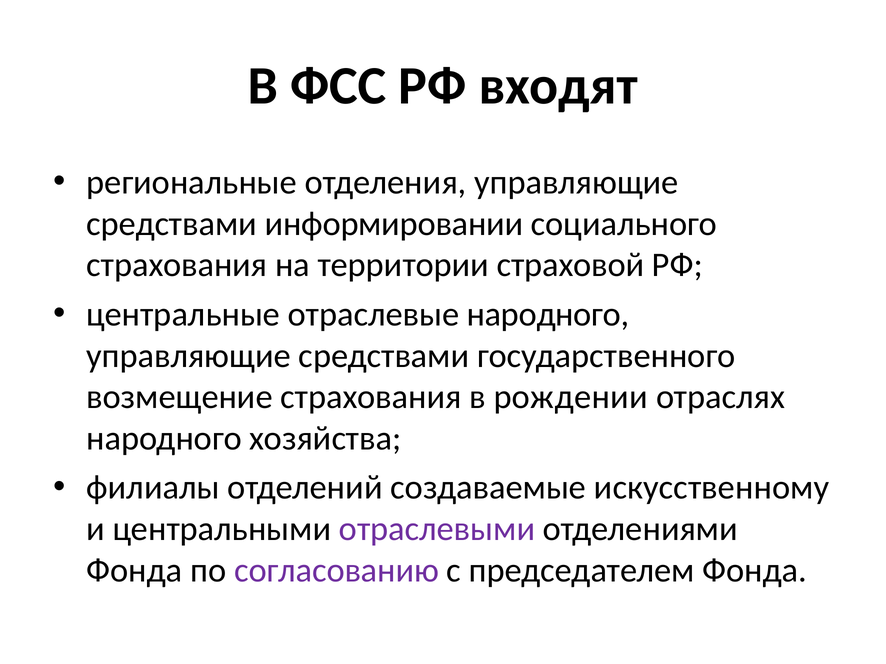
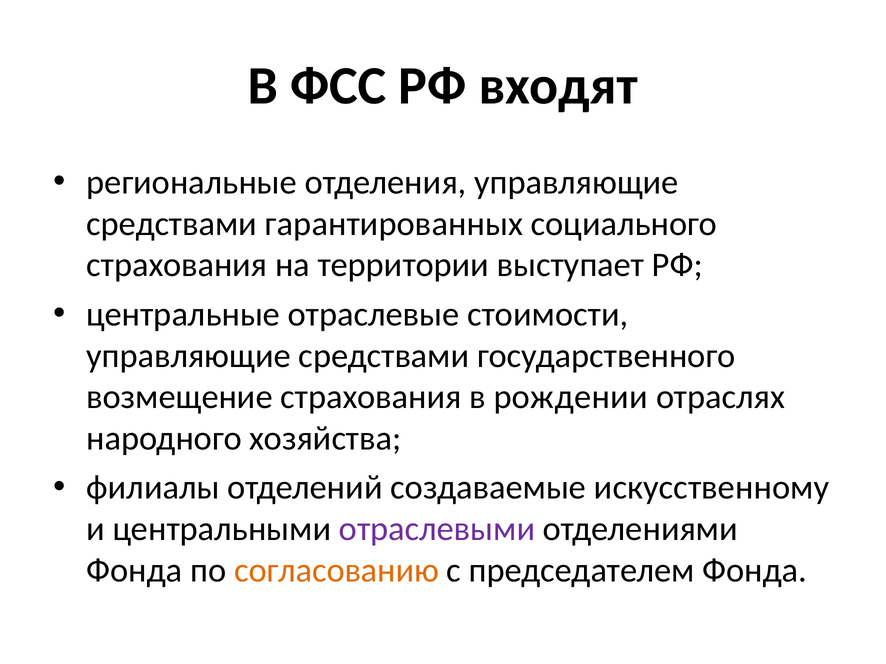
информировании: информировании -> гарантированных
страховой: страховой -> выступает
отраслевые народного: народного -> стоимости
согласованию colour: purple -> orange
